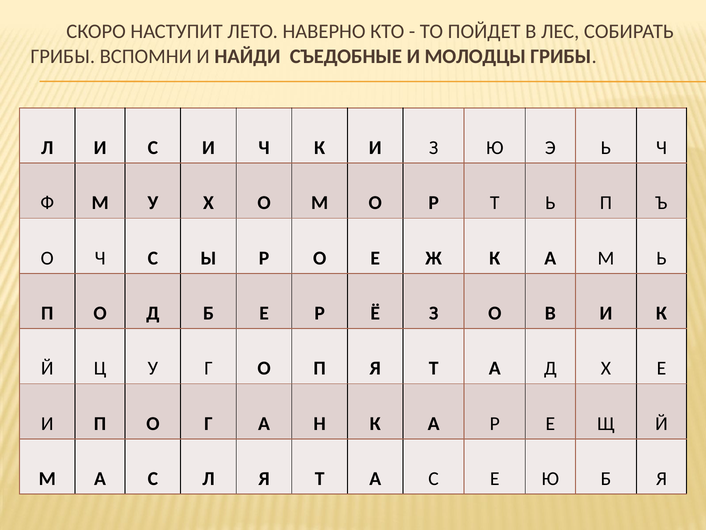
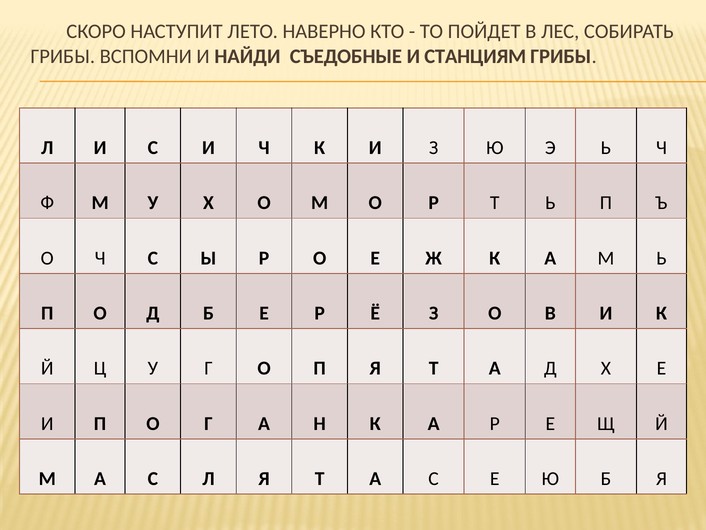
МОЛОДЦЫ: МОЛОДЦЫ -> СТАНЦИЯМ
